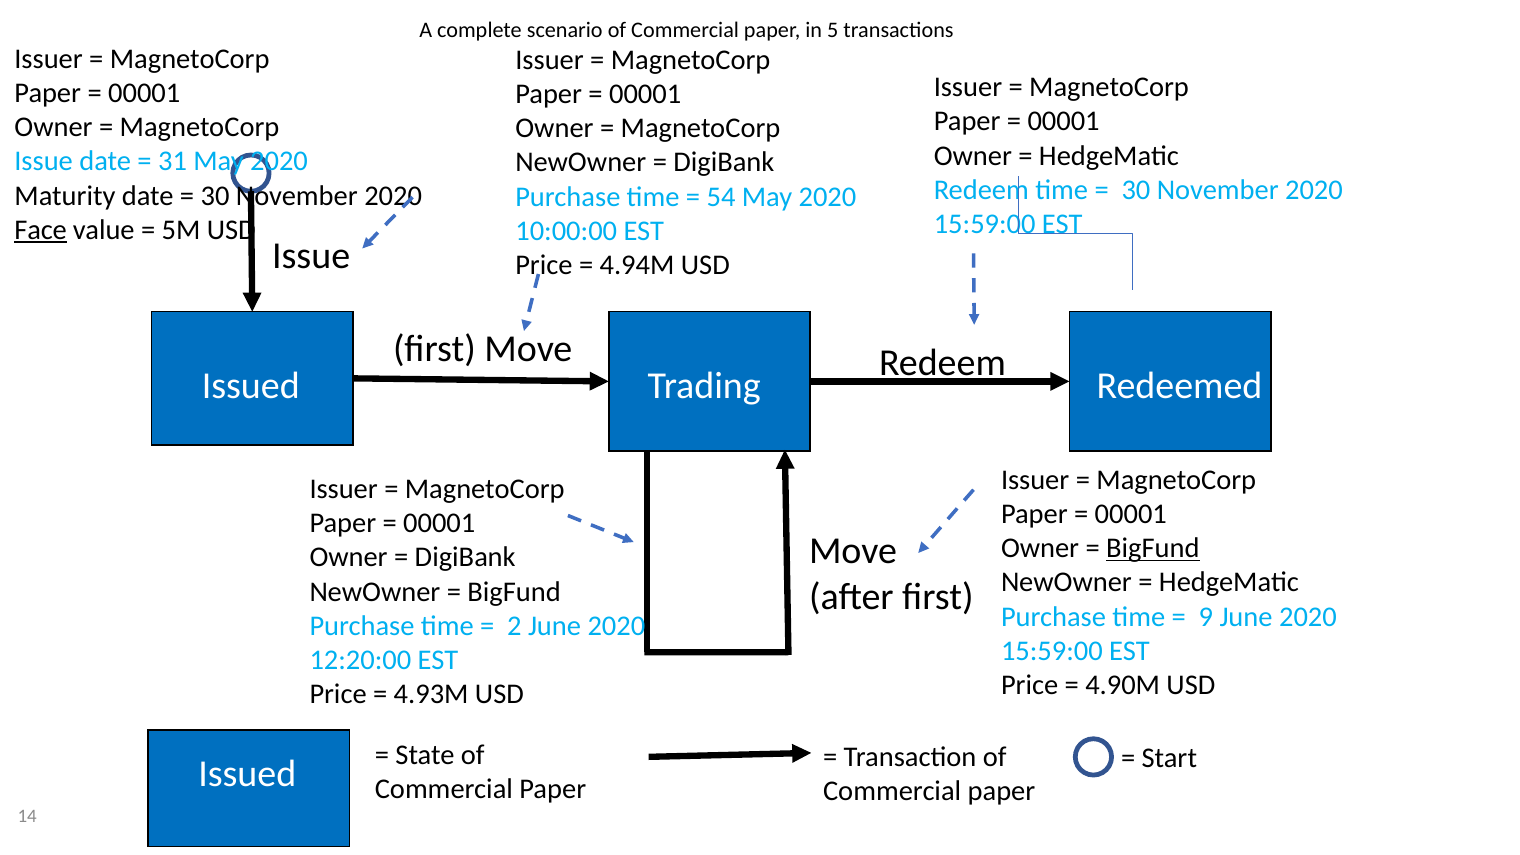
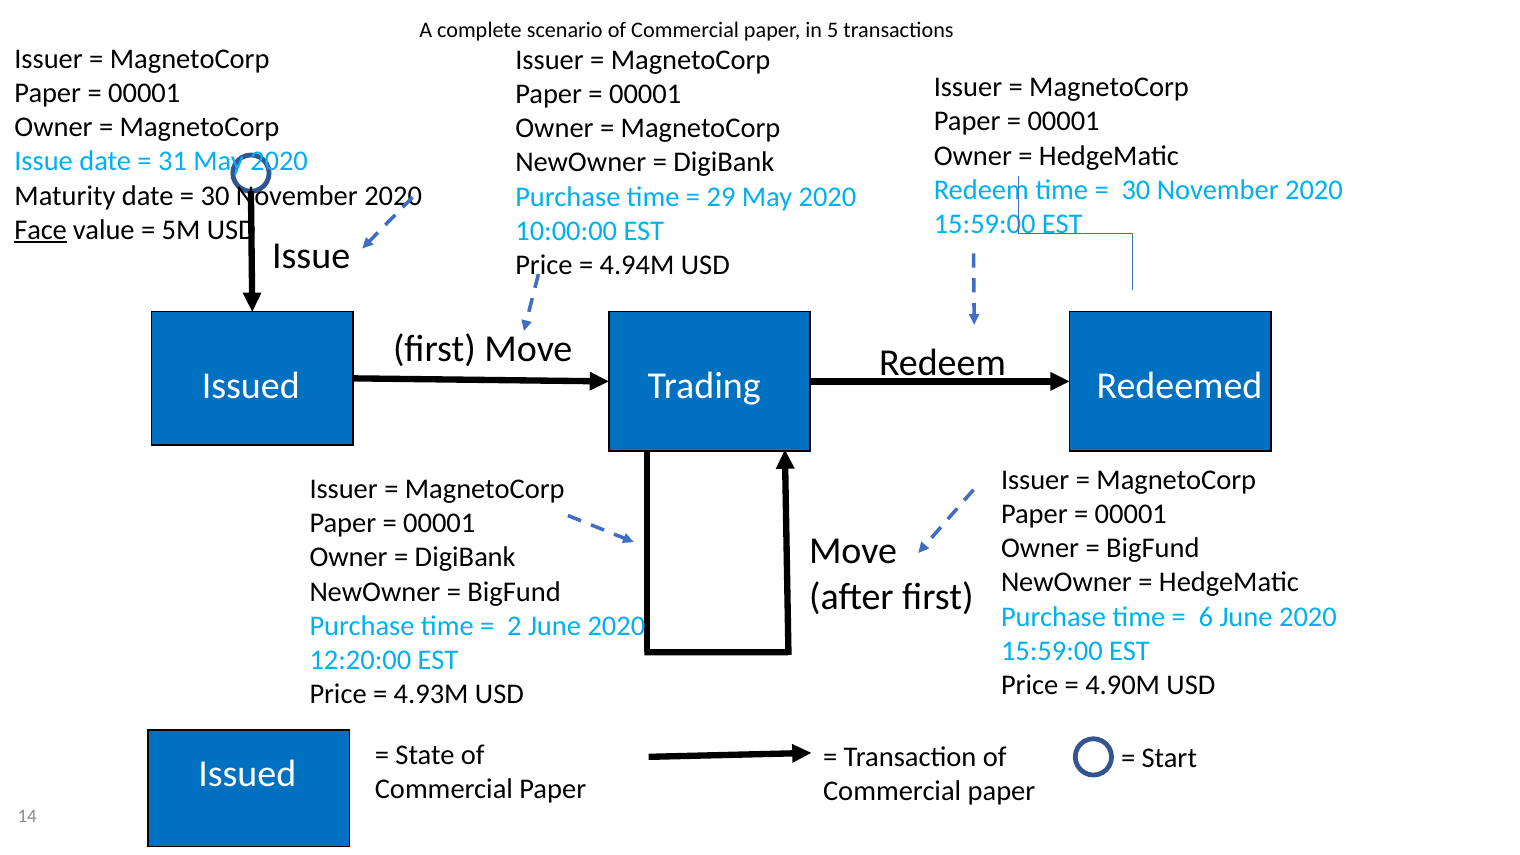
54: 54 -> 29
BigFund at (1153, 548) underline: present -> none
9: 9 -> 6
